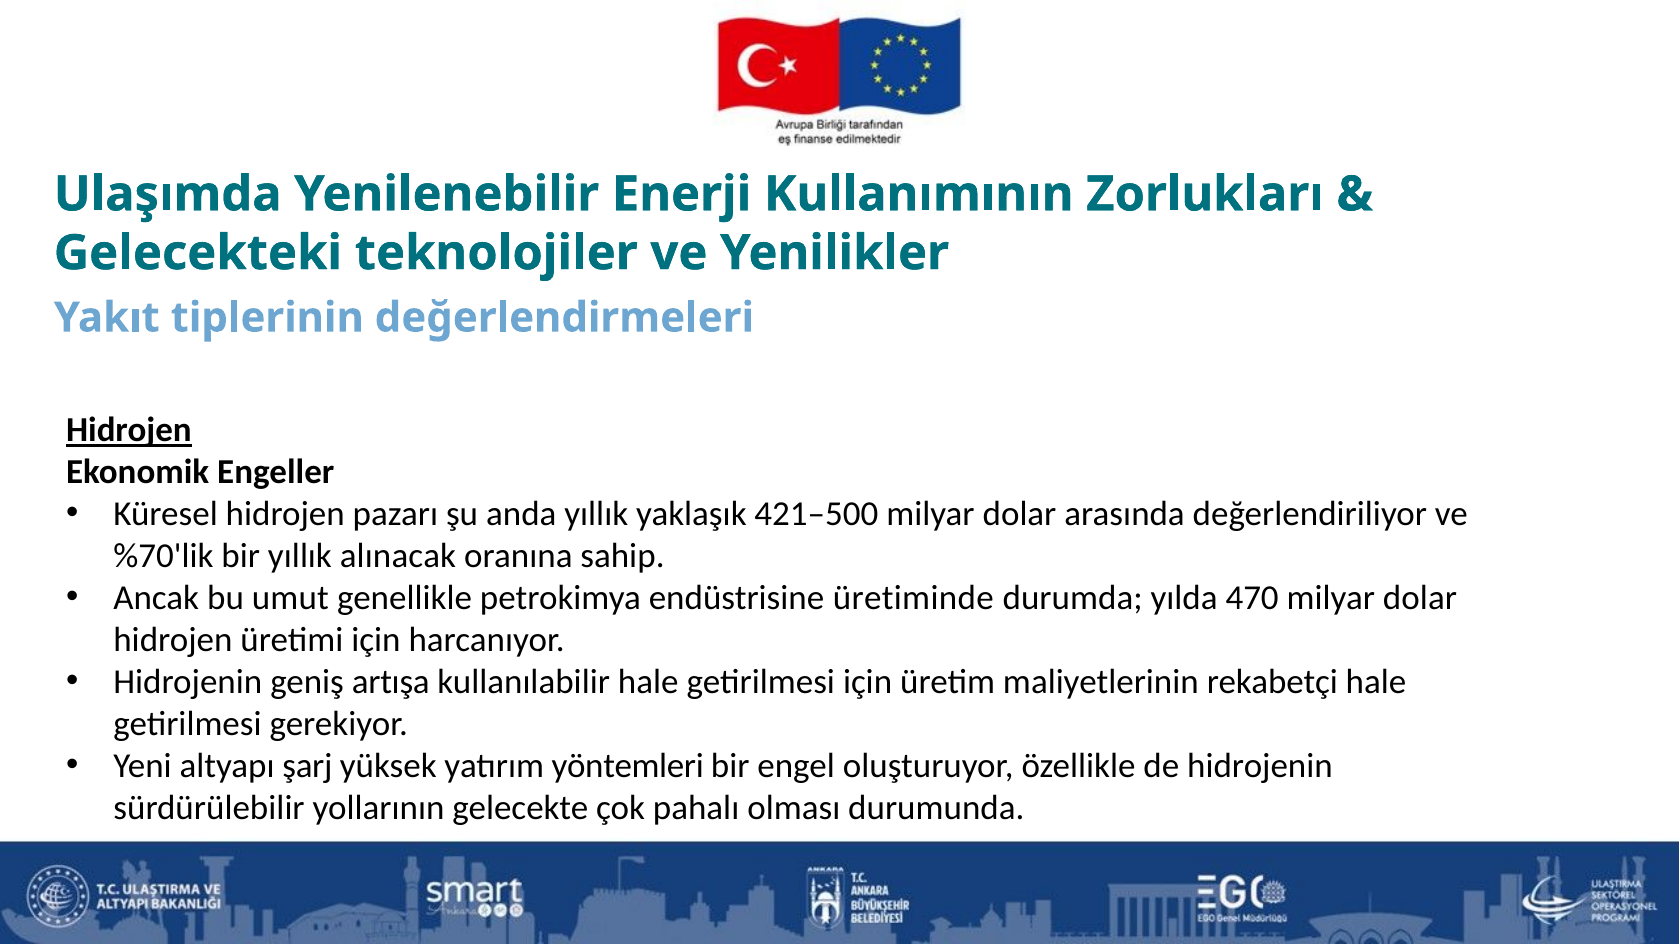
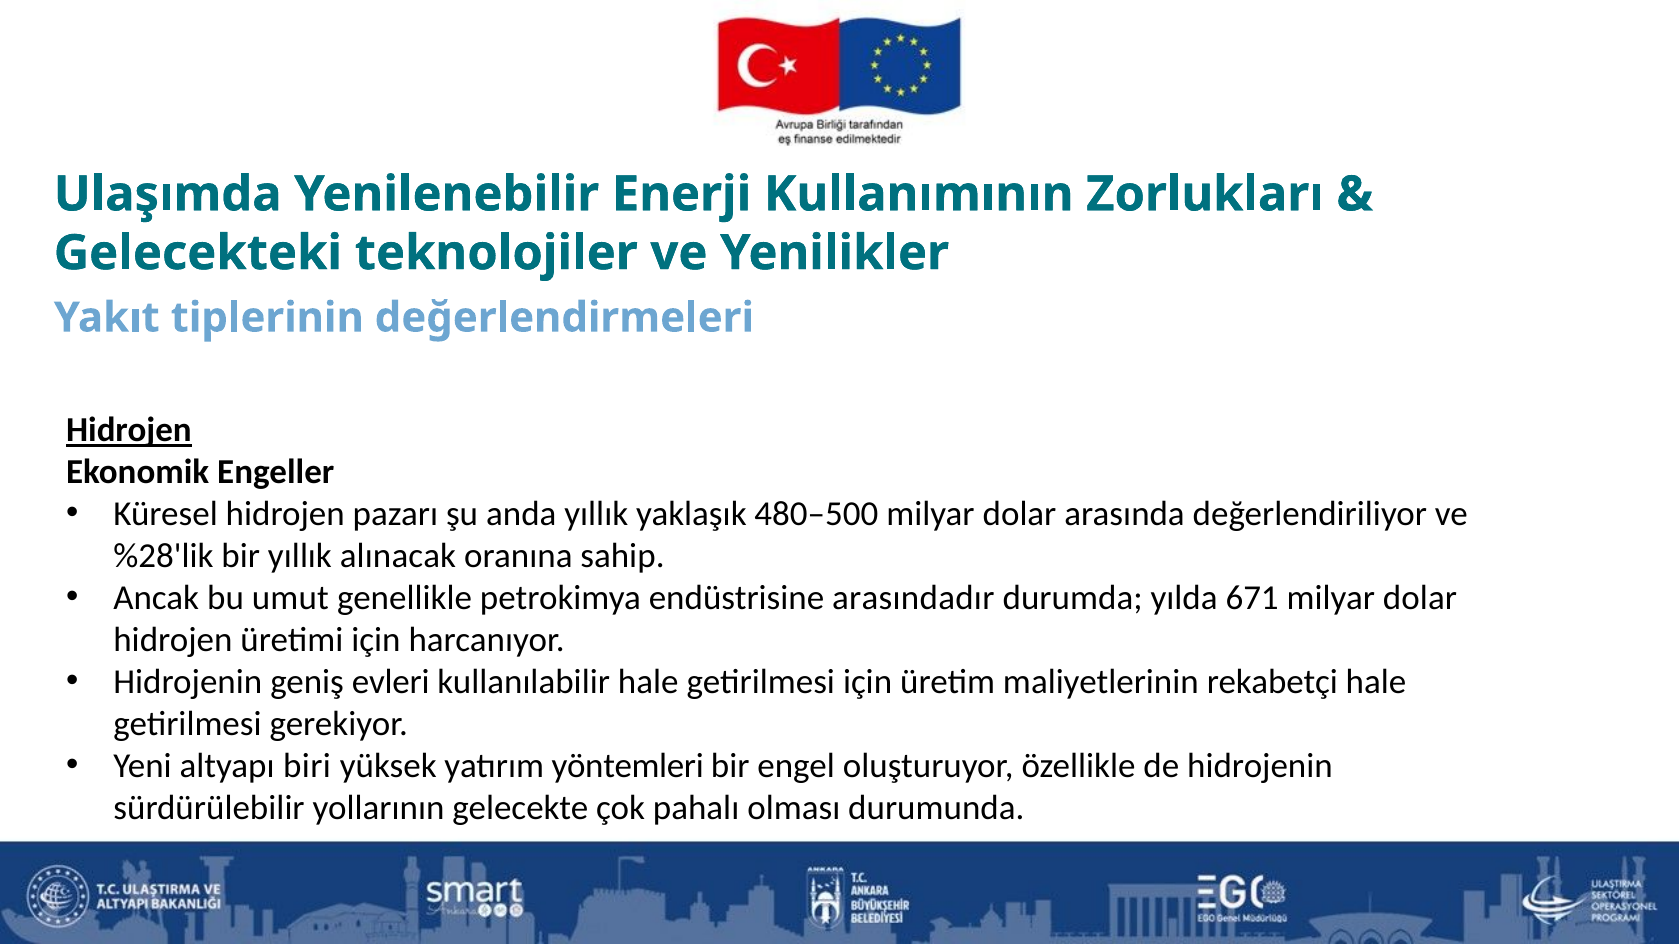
421–500: 421–500 -> 480–500
%70'lik: %70'lik -> %28'lik
üretiminde: üretiminde -> arasındadır
470: 470 -> 671
artışa: artışa -> evleri
şarj: şarj -> biri
